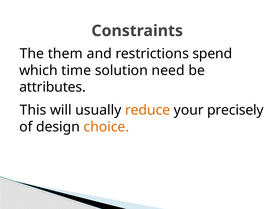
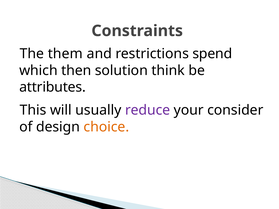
time: time -> then
need: need -> think
reduce colour: orange -> purple
precisely: precisely -> consider
